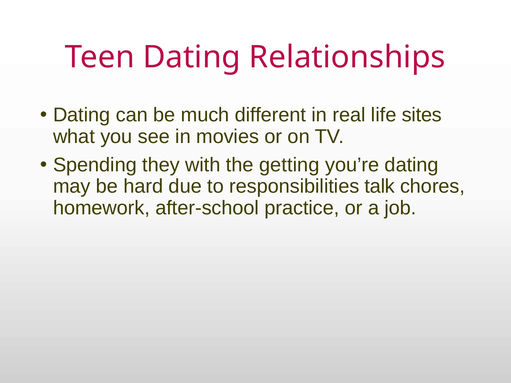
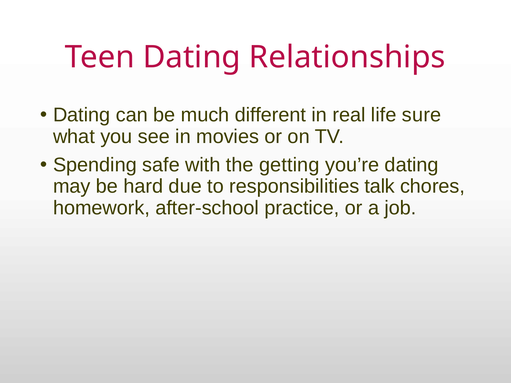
sites: sites -> sure
they: they -> safe
